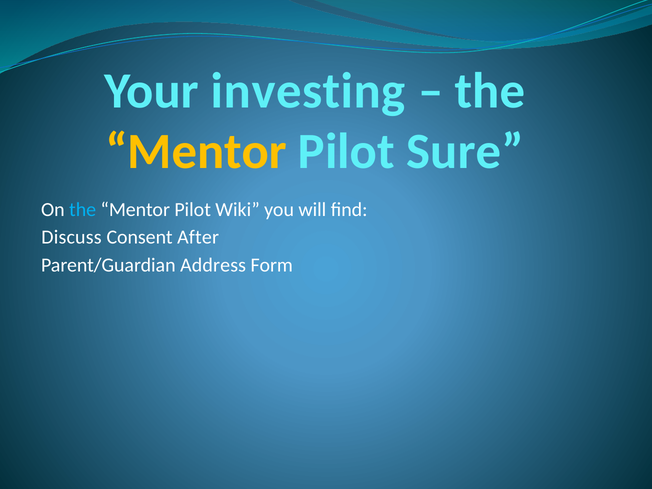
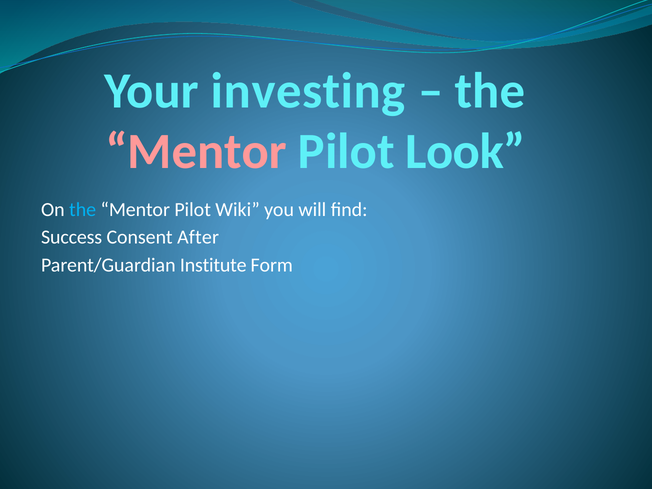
Mentor at (196, 152) colour: yellow -> pink
Sure: Sure -> Look
Discuss: Discuss -> Success
Address: Address -> Institute
